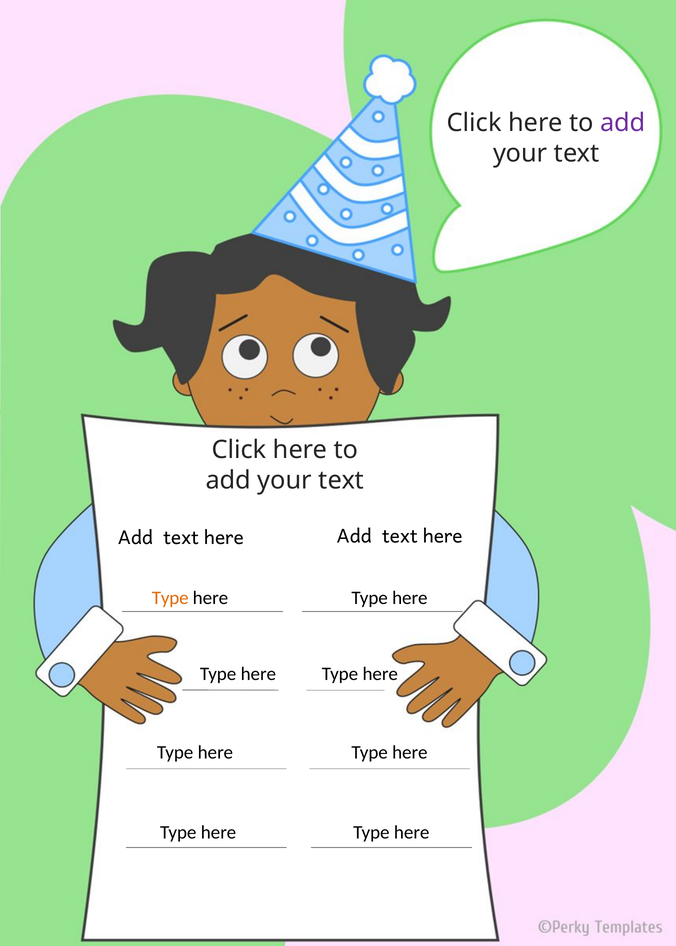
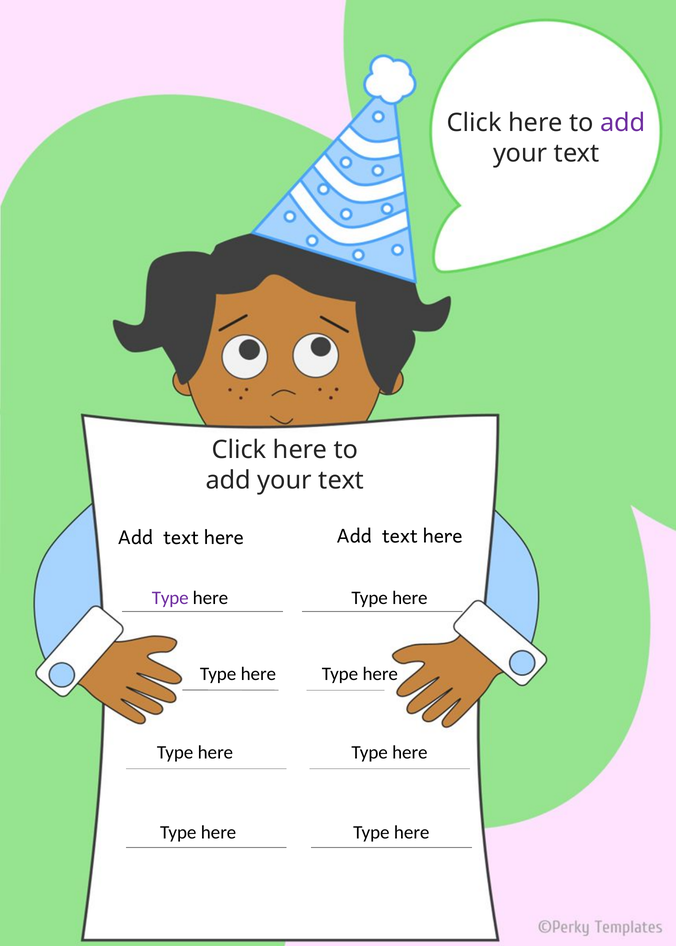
Type at (170, 598) colour: orange -> purple
